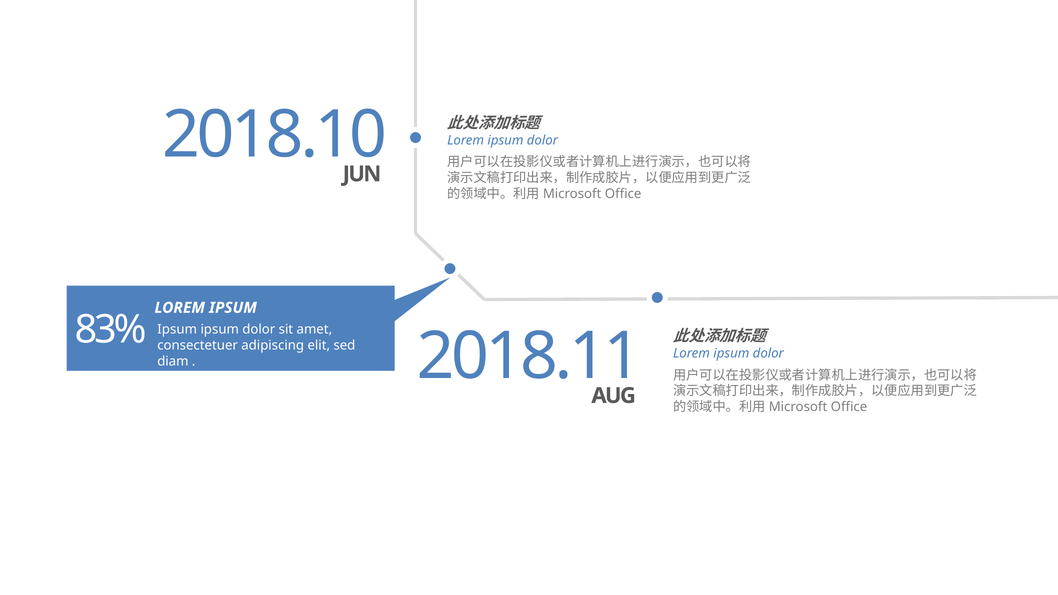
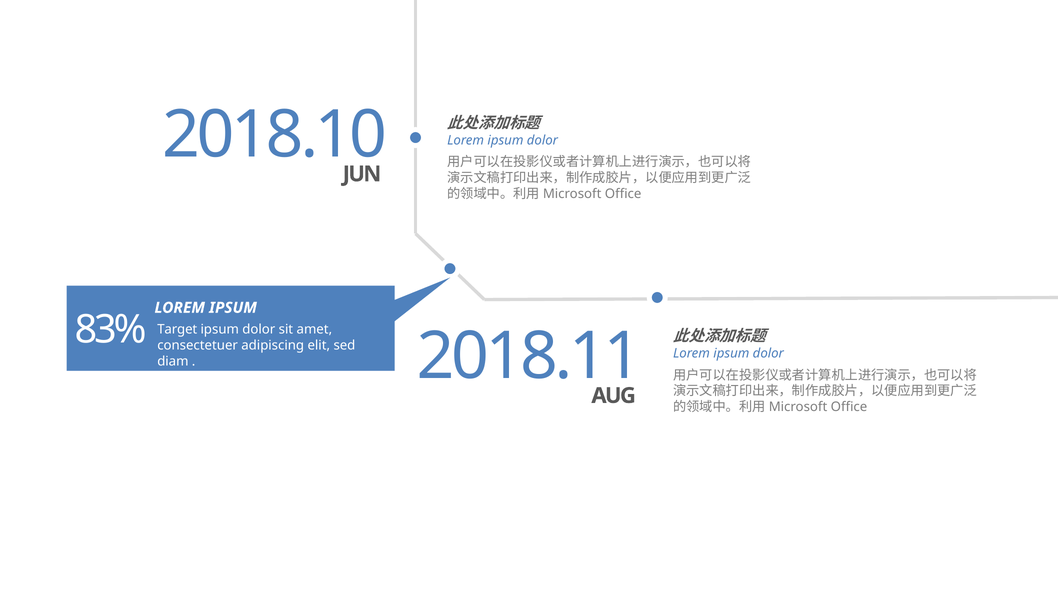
Ipsum at (177, 330): Ipsum -> Target
